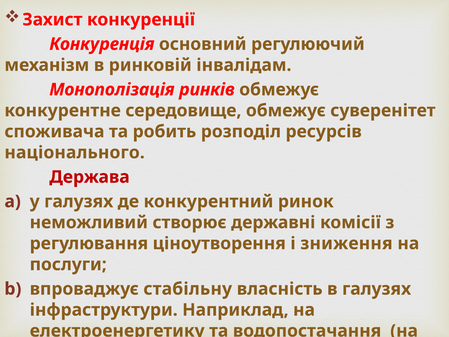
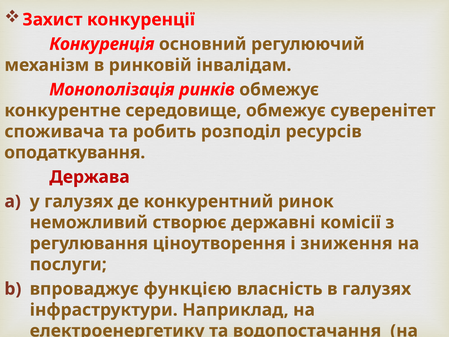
національного: національного -> оподаткування
стабільну: стабільну -> функцією
